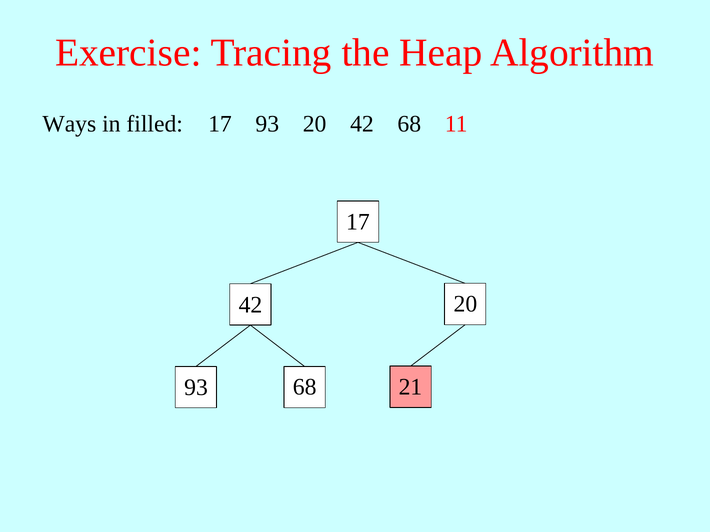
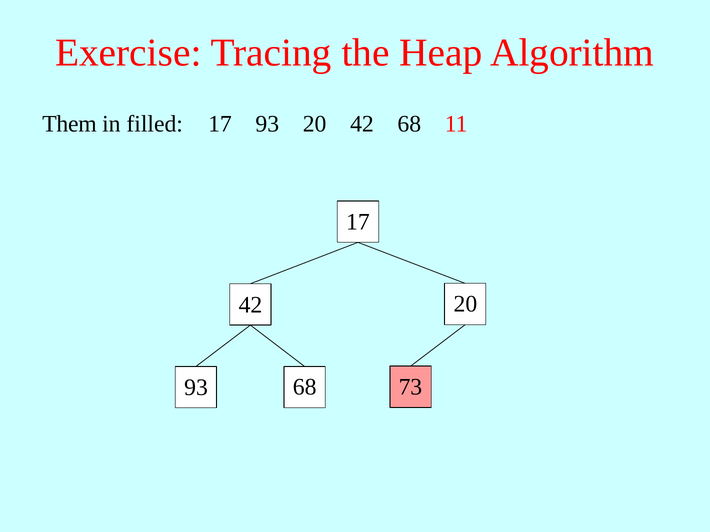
Ways: Ways -> Them
21: 21 -> 73
